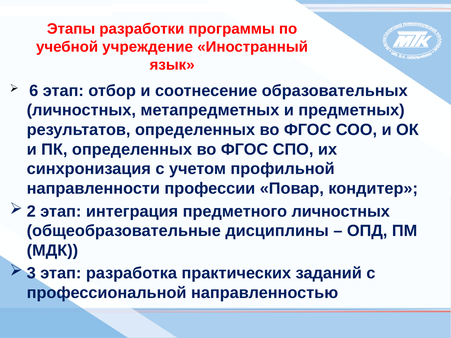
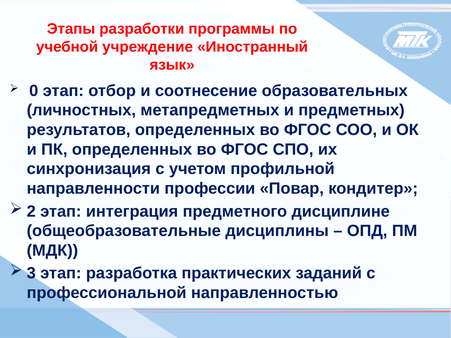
6: 6 -> 0
предметного личностных: личностных -> дисциплине
